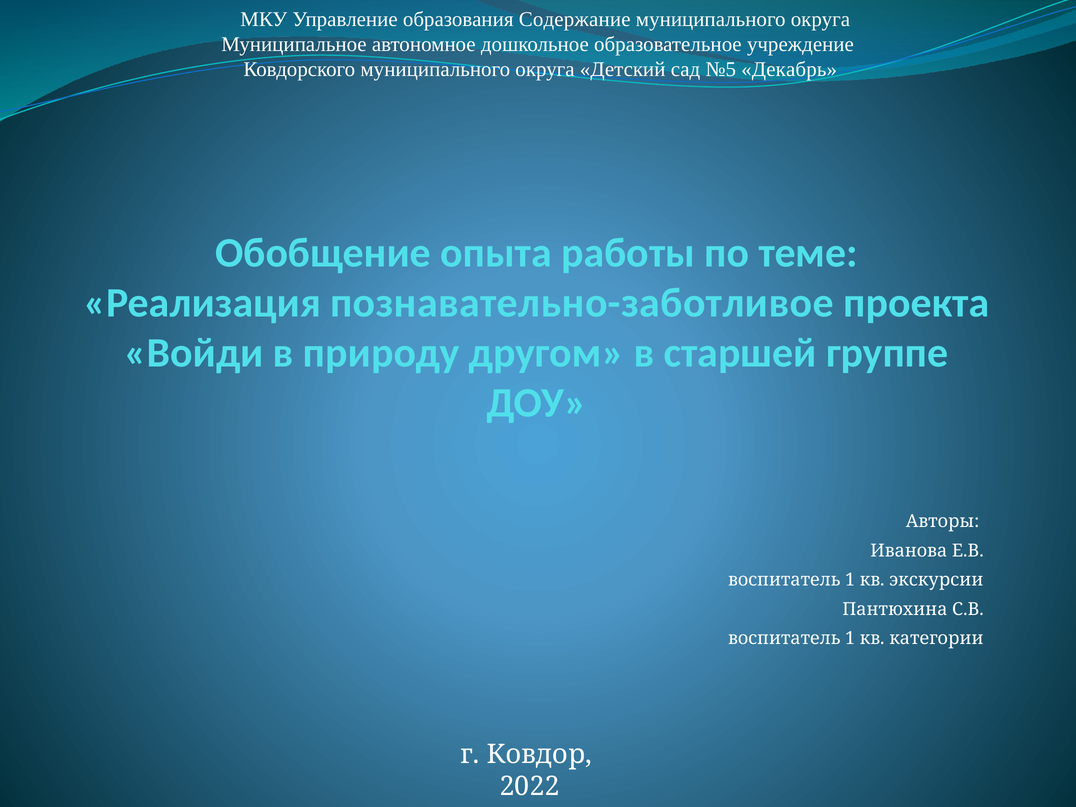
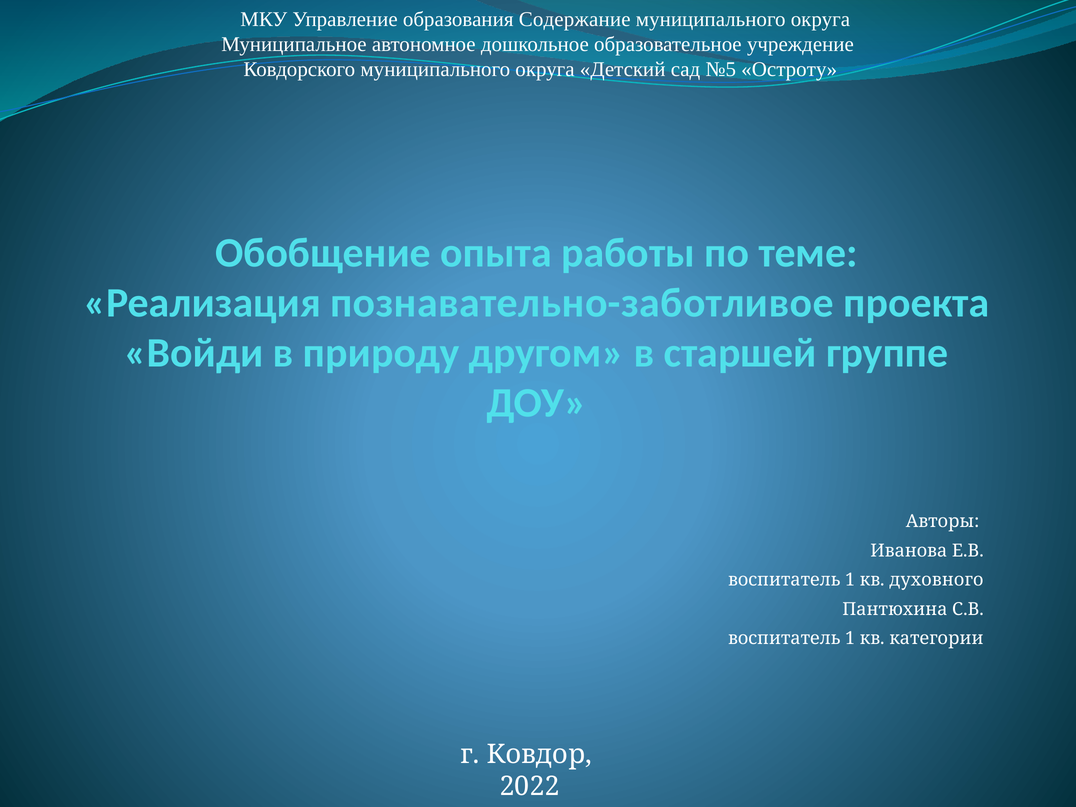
Декабрь: Декабрь -> Остроту
экскурсии: экскурсии -> духовного
